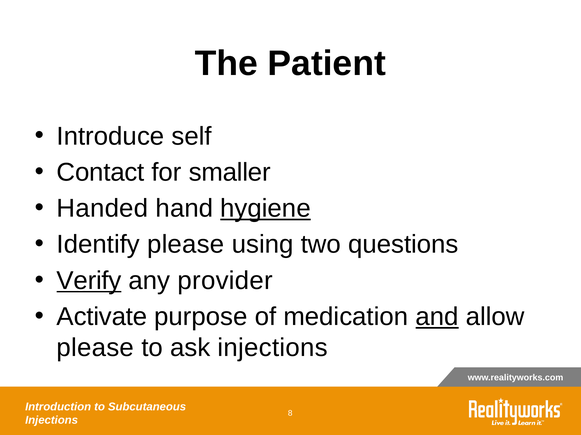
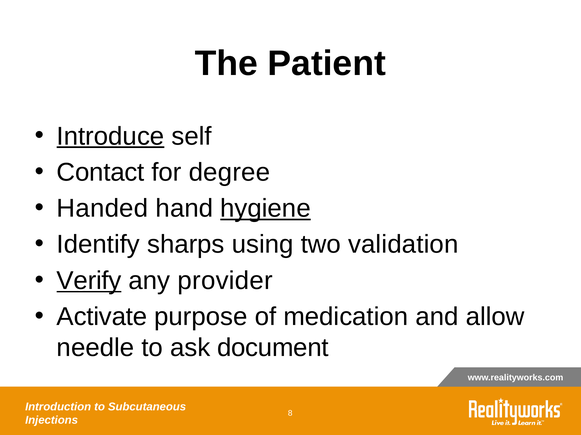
Introduce underline: none -> present
smaller: smaller -> degree
Identify please: please -> sharps
questions: questions -> validation
and underline: present -> none
please at (95, 348): please -> needle
ask injections: injections -> document
